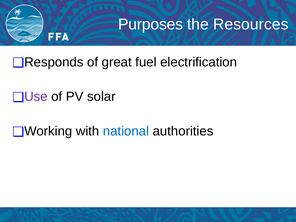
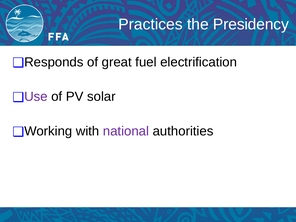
Purposes: Purposes -> Practices
Resources: Resources -> Presidency
national colour: blue -> purple
